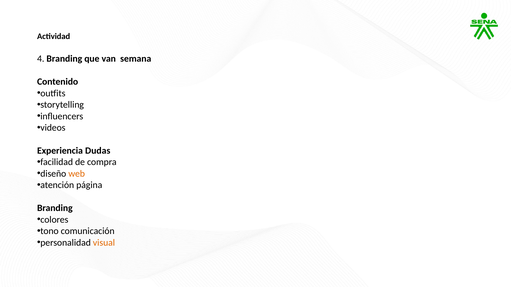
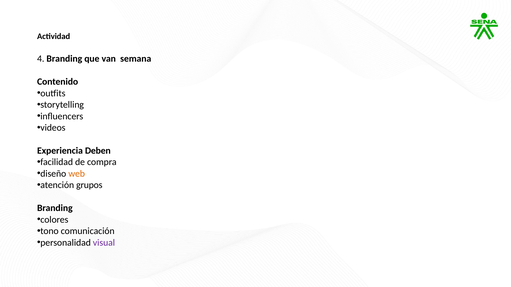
Dudas: Dudas -> Deben
página: página -> grupos
visual colour: orange -> purple
